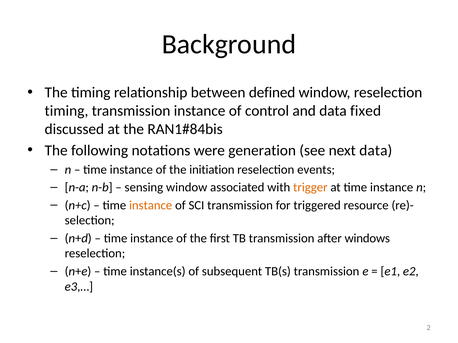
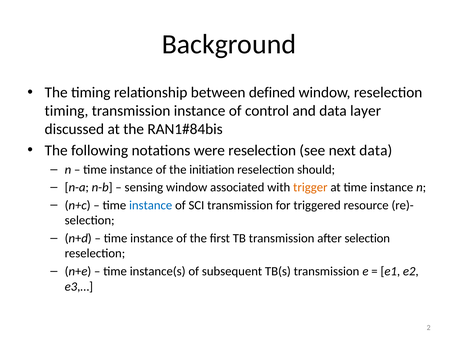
fixed: fixed -> layer
were generation: generation -> reselection
events: events -> should
instance at (151, 205) colour: orange -> blue
after windows: windows -> selection
